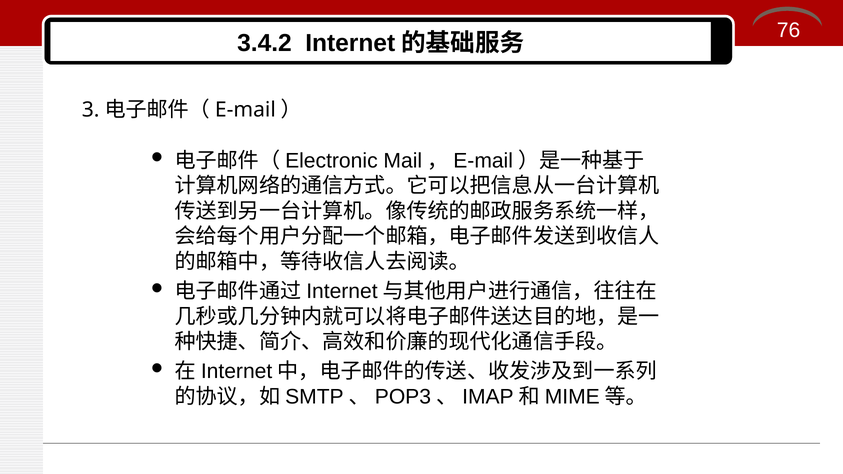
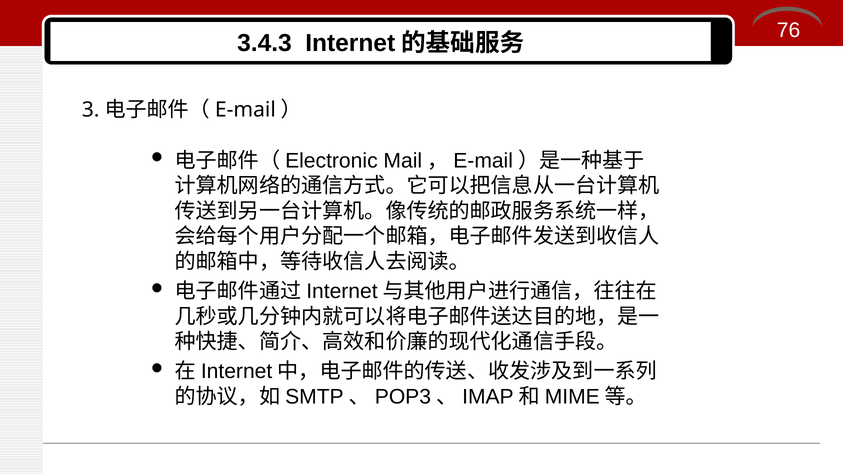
3.4.2: 3.4.2 -> 3.4.3
